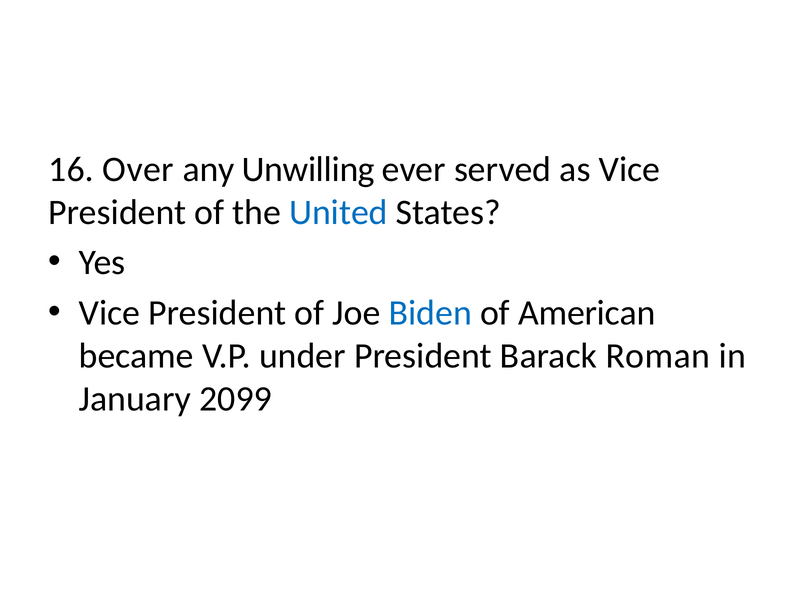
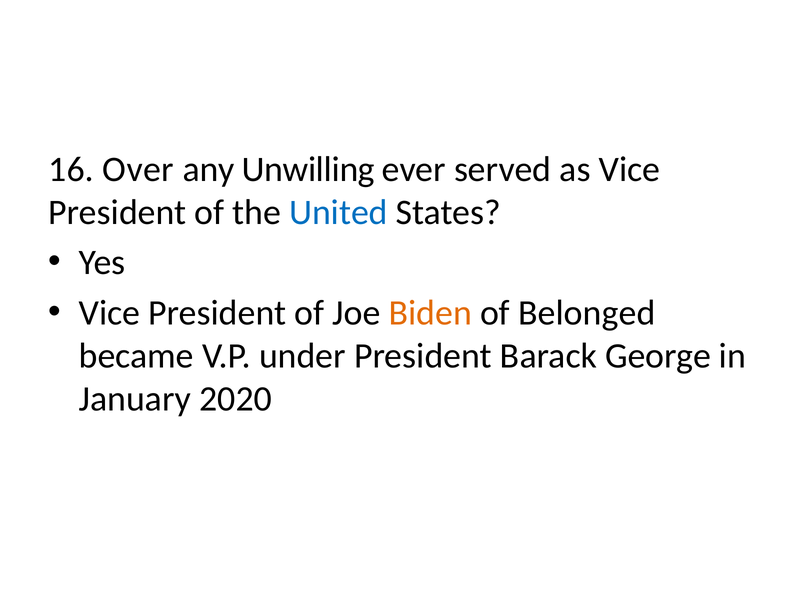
Biden colour: blue -> orange
American: American -> Belonged
Roman: Roman -> George
2099: 2099 -> 2020
